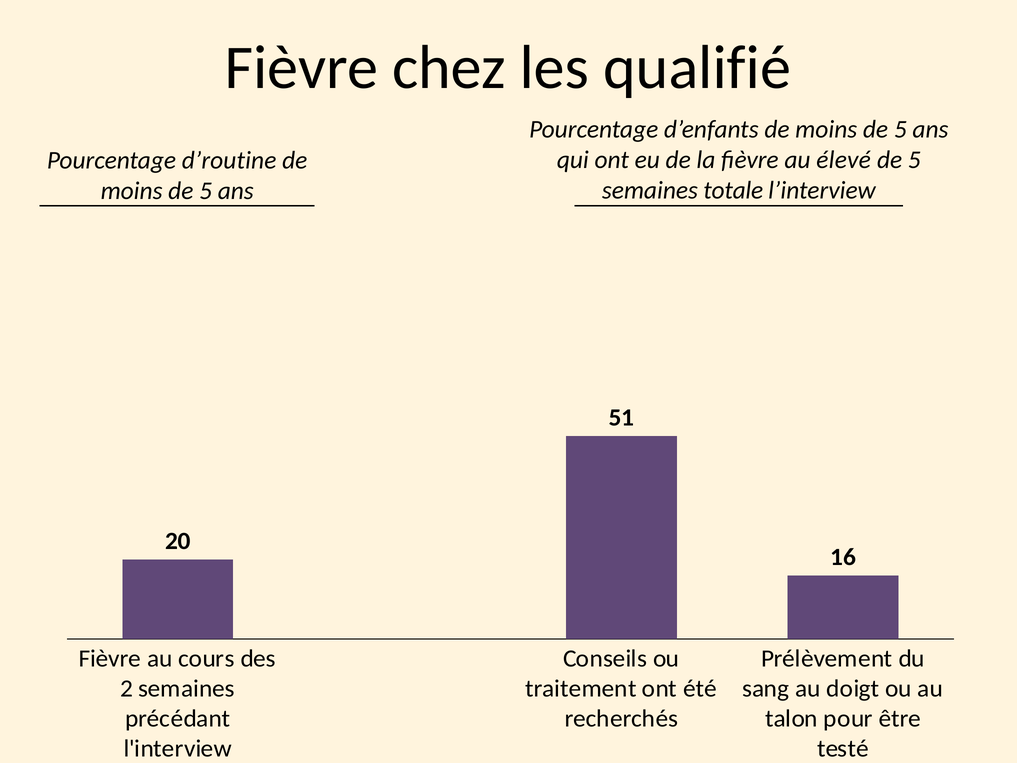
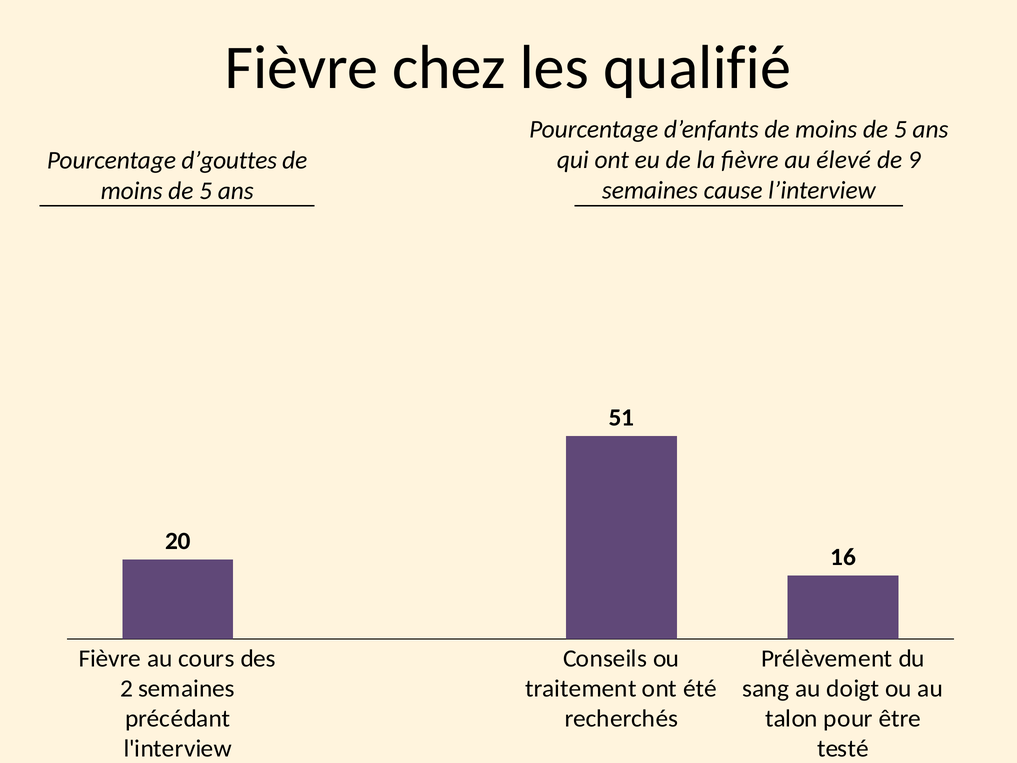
5 at (914, 160): 5 -> 9
d’routine: d’routine -> d’gouttes
totale: totale -> cause
